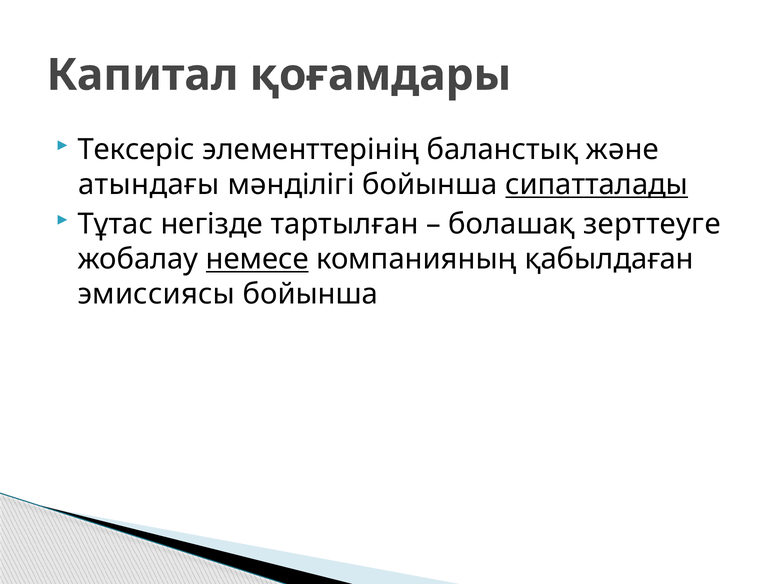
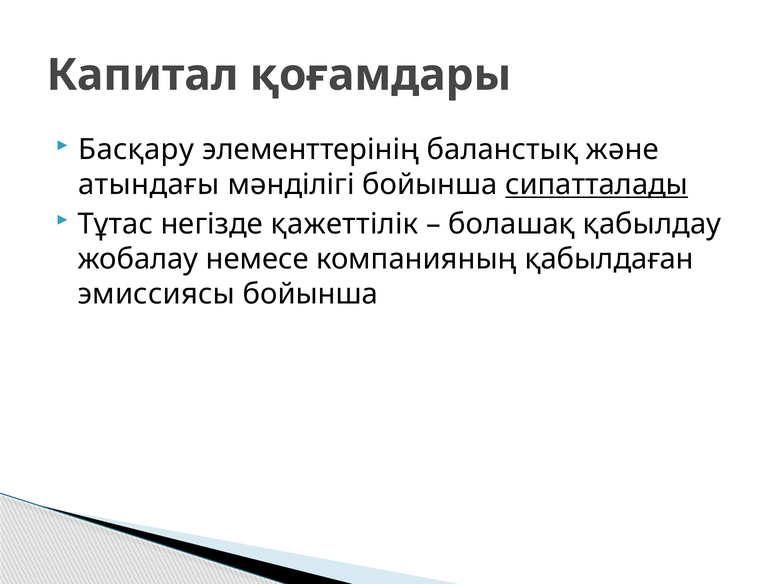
Тексеріс: Тексеріс -> Басқару
тартылған: тартылған -> қажеттілік
зерттеуге: зерттеуге -> қабылдау
немесе underline: present -> none
